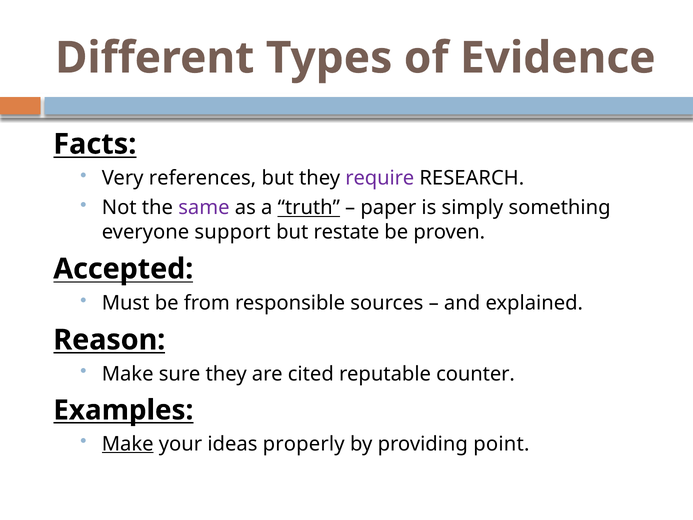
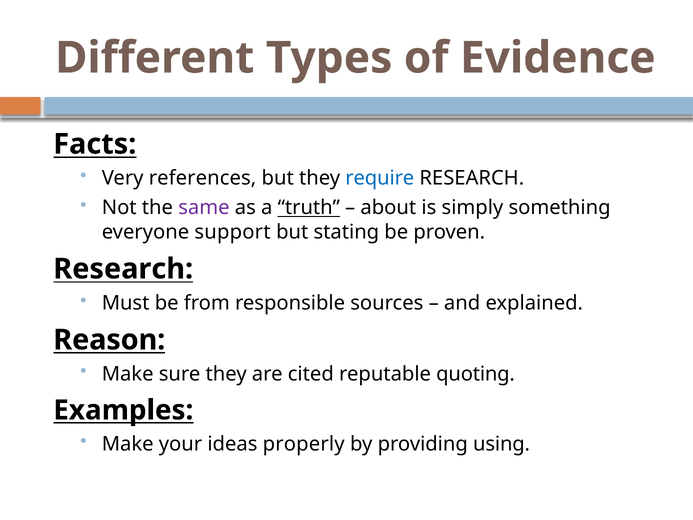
require colour: purple -> blue
paper: paper -> about
restate: restate -> stating
Accepted at (123, 269): Accepted -> Research
counter: counter -> quoting
Make at (128, 444) underline: present -> none
point: point -> using
